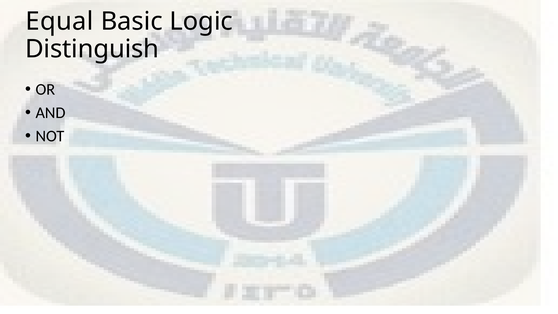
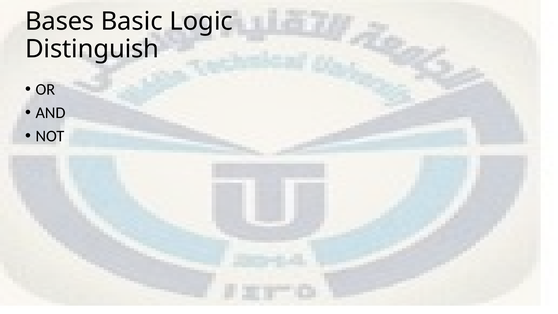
Equal: Equal -> Bases
